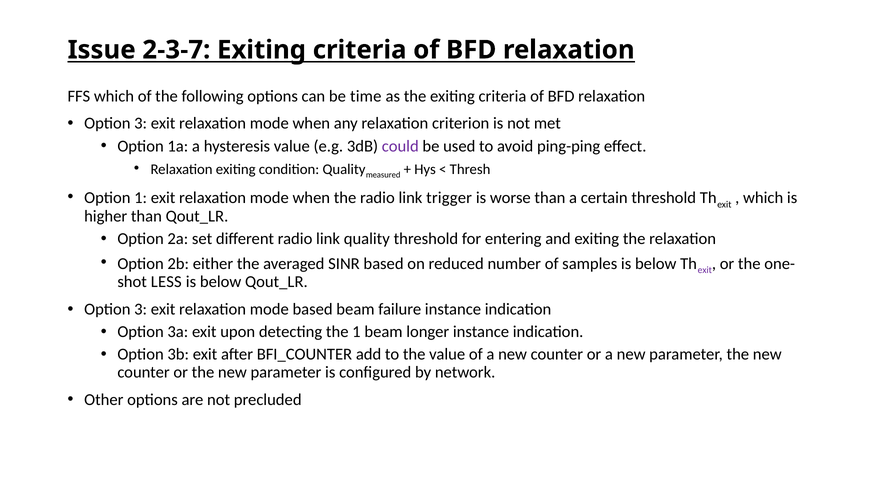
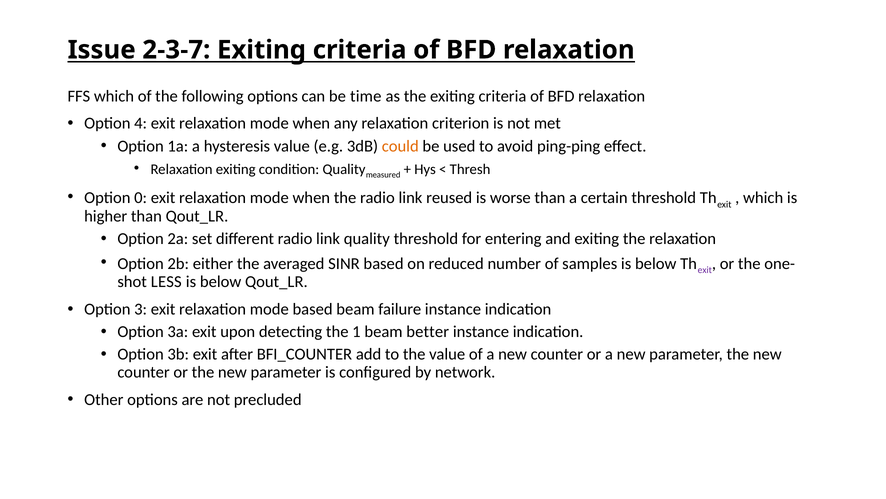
3 at (141, 123): 3 -> 4
could colour: purple -> orange
Option 1: 1 -> 0
trigger: trigger -> reused
longer: longer -> better
